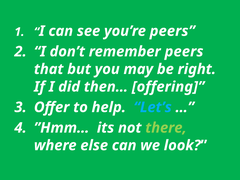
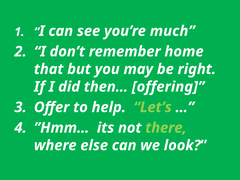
you’re peers: peers -> much
remember peers: peers -> home
Let’s colour: light blue -> light green
